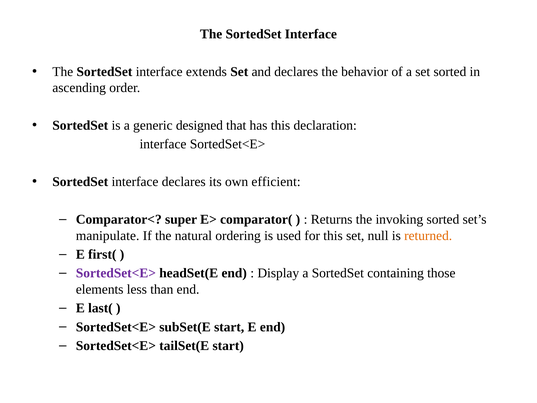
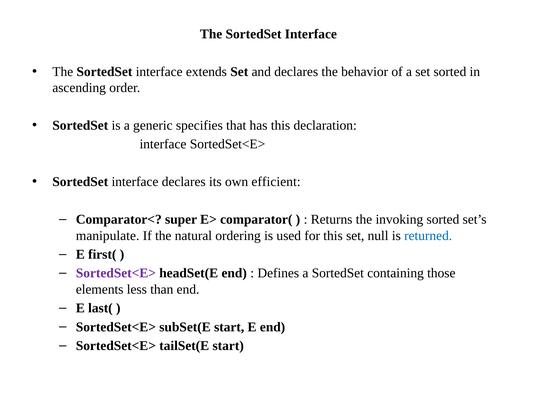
designed: designed -> specifies
returned colour: orange -> blue
Display: Display -> Defines
